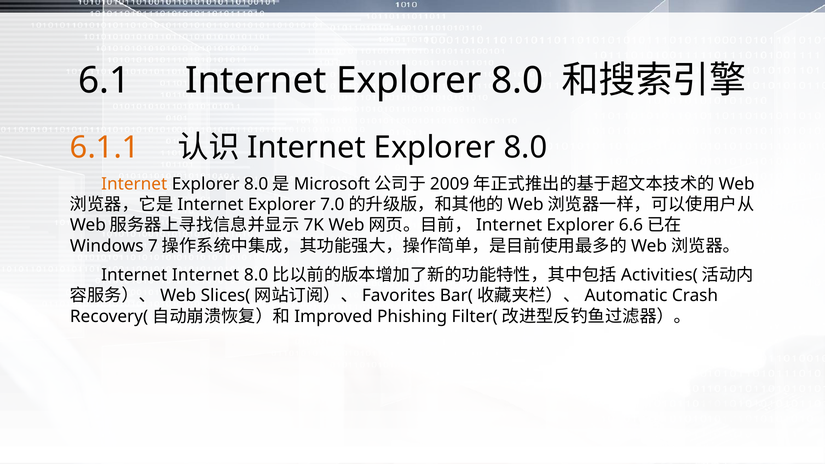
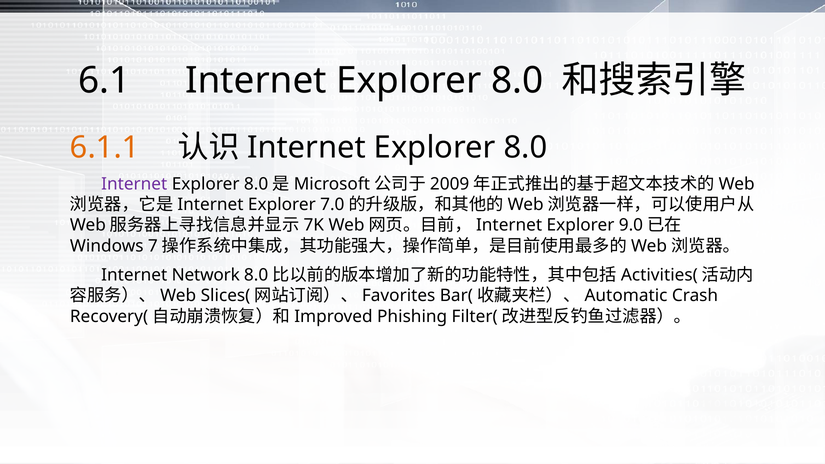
Internet at (134, 184) colour: orange -> purple
6.6: 6.6 -> 9.0
Internet Internet: Internet -> Network
